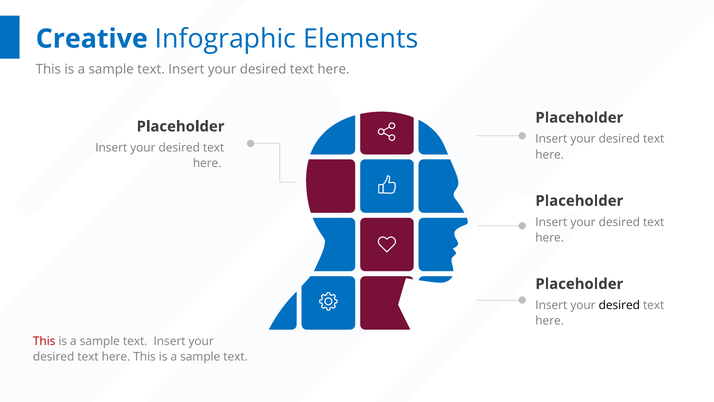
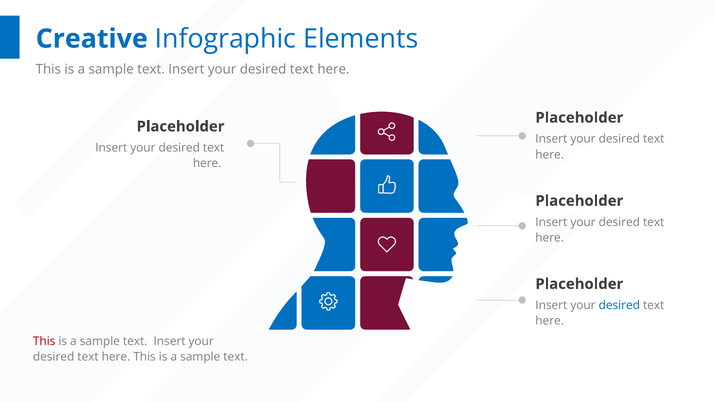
desired at (619, 305) colour: black -> blue
